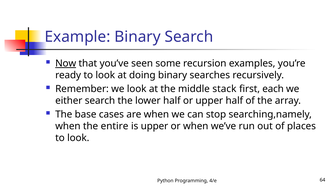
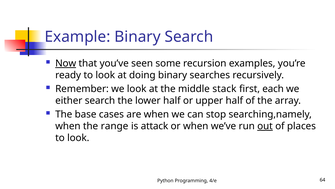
entire: entire -> range
is upper: upper -> attack
out underline: none -> present
